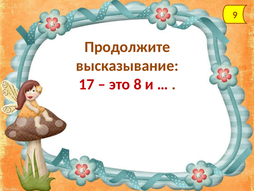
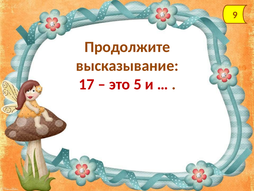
8: 8 -> 5
